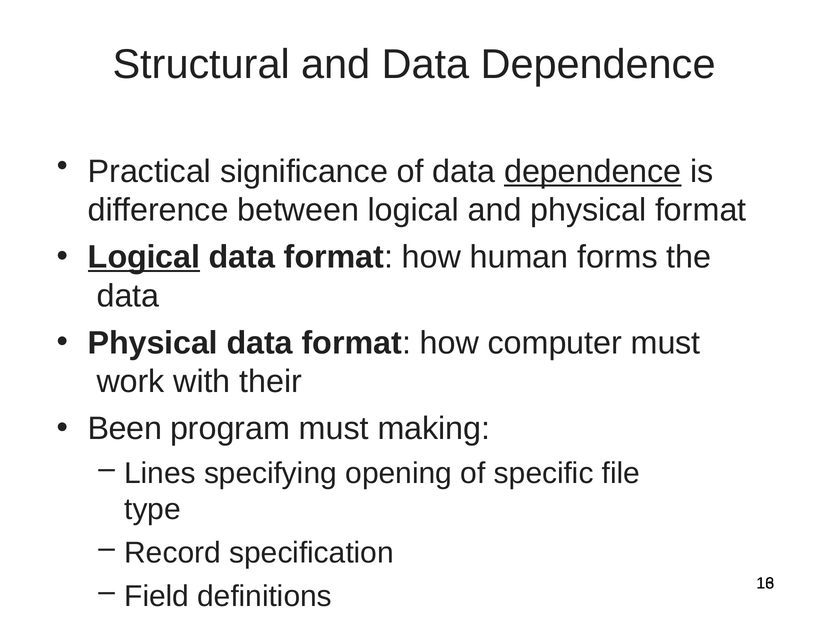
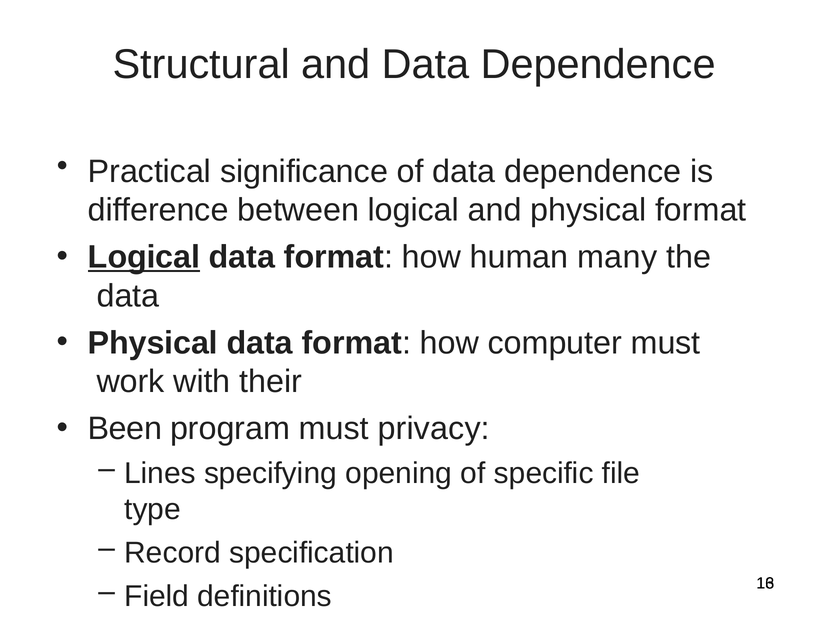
dependence at (593, 171) underline: present -> none
forms: forms -> many
making: making -> privacy
